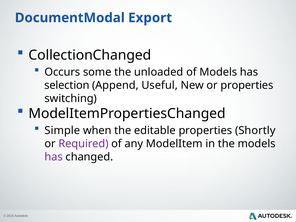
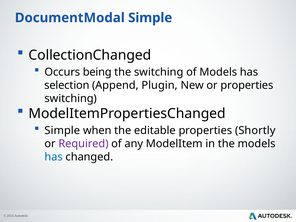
DocumentModal Export: Export -> Simple
some: some -> being
the unloaded: unloaded -> switching
Useful: Useful -> Plugin
has at (54, 157) colour: purple -> blue
